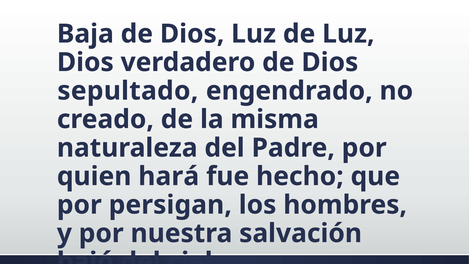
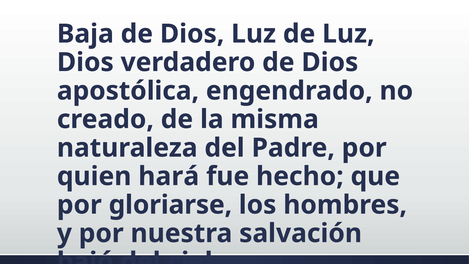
sepultado: sepultado -> apostólica
persigan: persigan -> gloriarse
